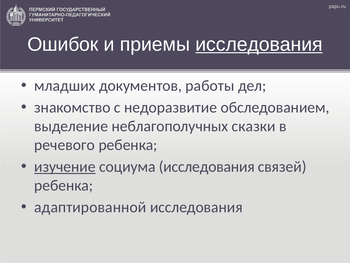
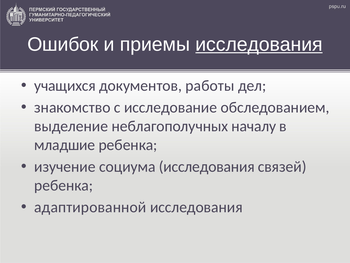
младших: младших -> учащихся
недоразвитие: недоразвитие -> исследование
сказки: сказки -> началу
речевого: речевого -> младшие
изучение underline: present -> none
